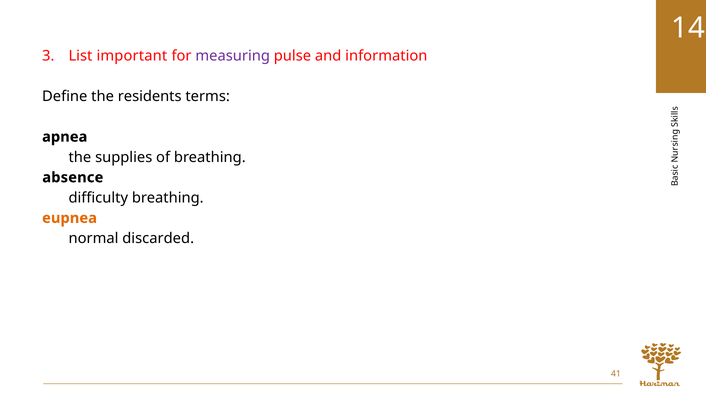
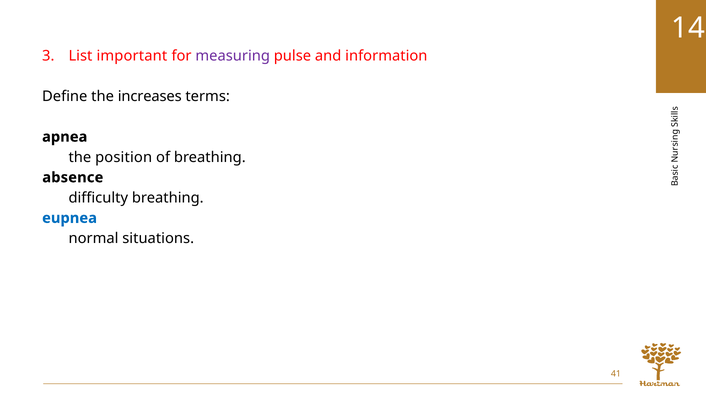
residents: residents -> increases
supplies: supplies -> position
eupnea colour: orange -> blue
discarded: discarded -> situations
